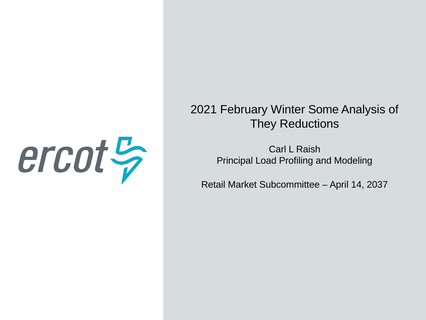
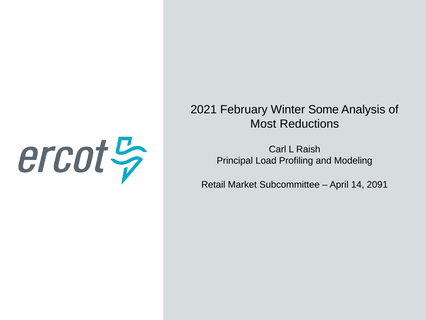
They: They -> Most
2037: 2037 -> 2091
